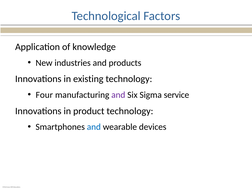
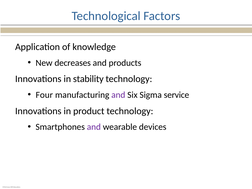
industries: industries -> decreases
existing: existing -> stability
and at (94, 127) colour: blue -> purple
